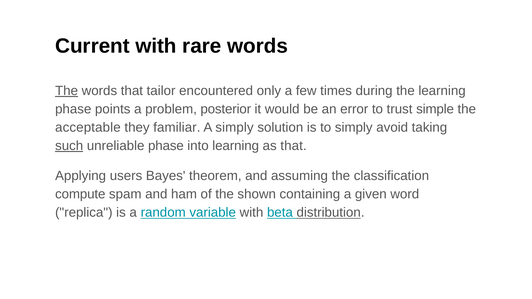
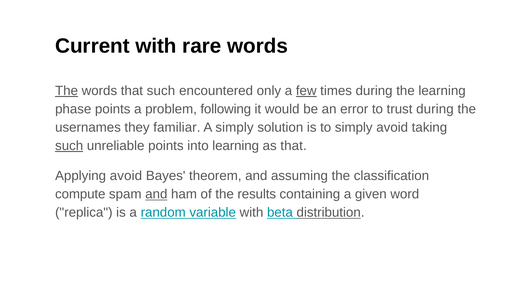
that tailor: tailor -> such
few underline: none -> present
posterior: posterior -> following
trust simple: simple -> during
acceptable: acceptable -> usernames
unreliable phase: phase -> points
Applying users: users -> avoid
and at (156, 194) underline: none -> present
shown: shown -> results
